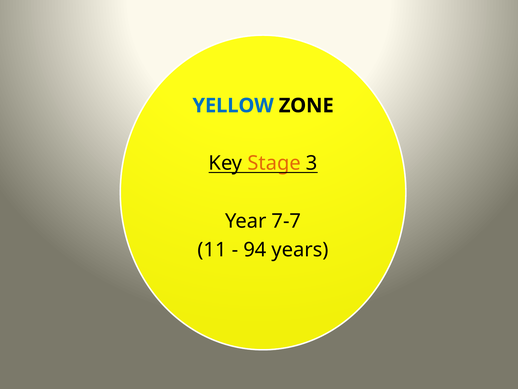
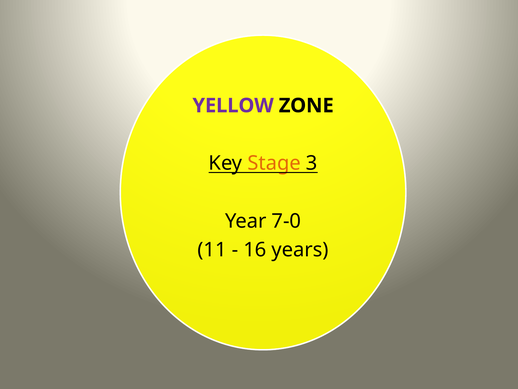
YELLOW colour: blue -> purple
7-7: 7-7 -> 7-0
94: 94 -> 16
